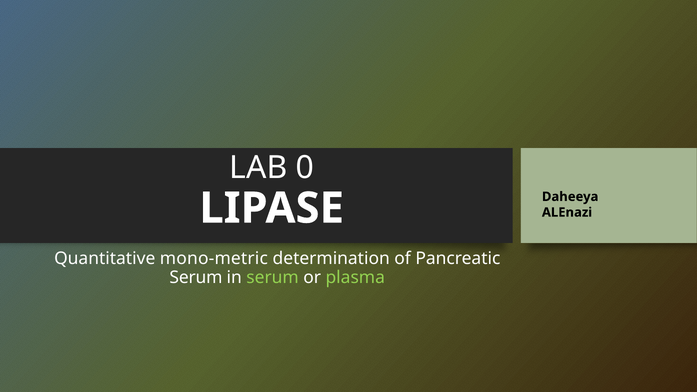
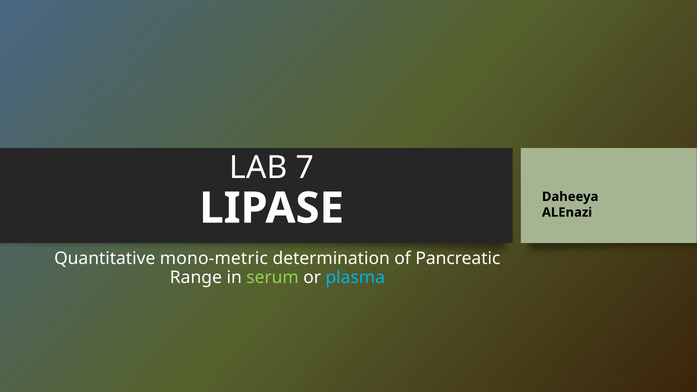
0: 0 -> 7
Serum at (196, 277): Serum -> Range
plasma colour: light green -> light blue
